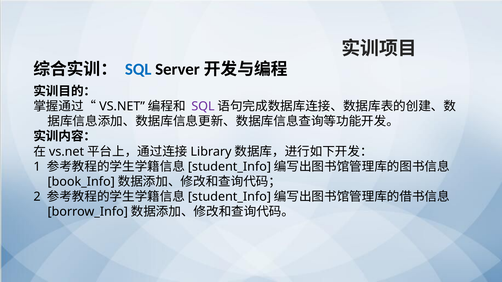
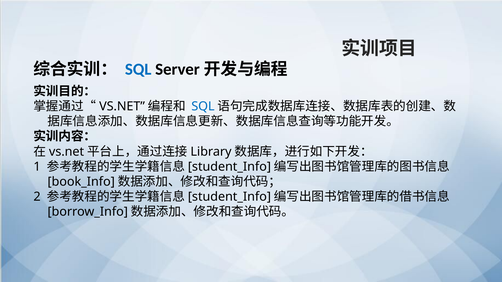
SQL at (203, 107) colour: purple -> blue
